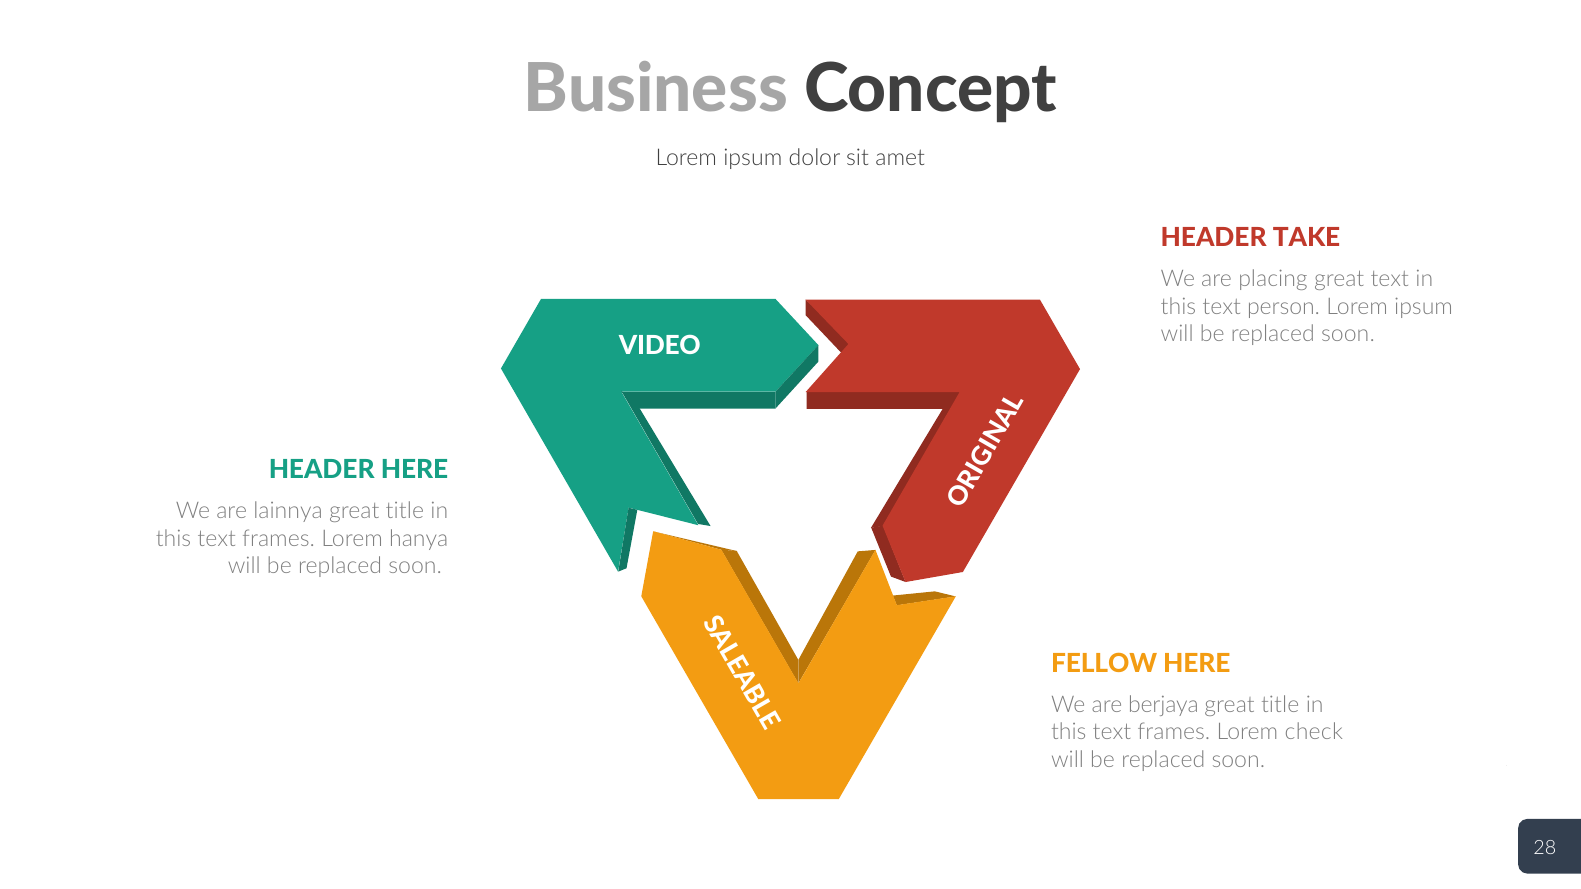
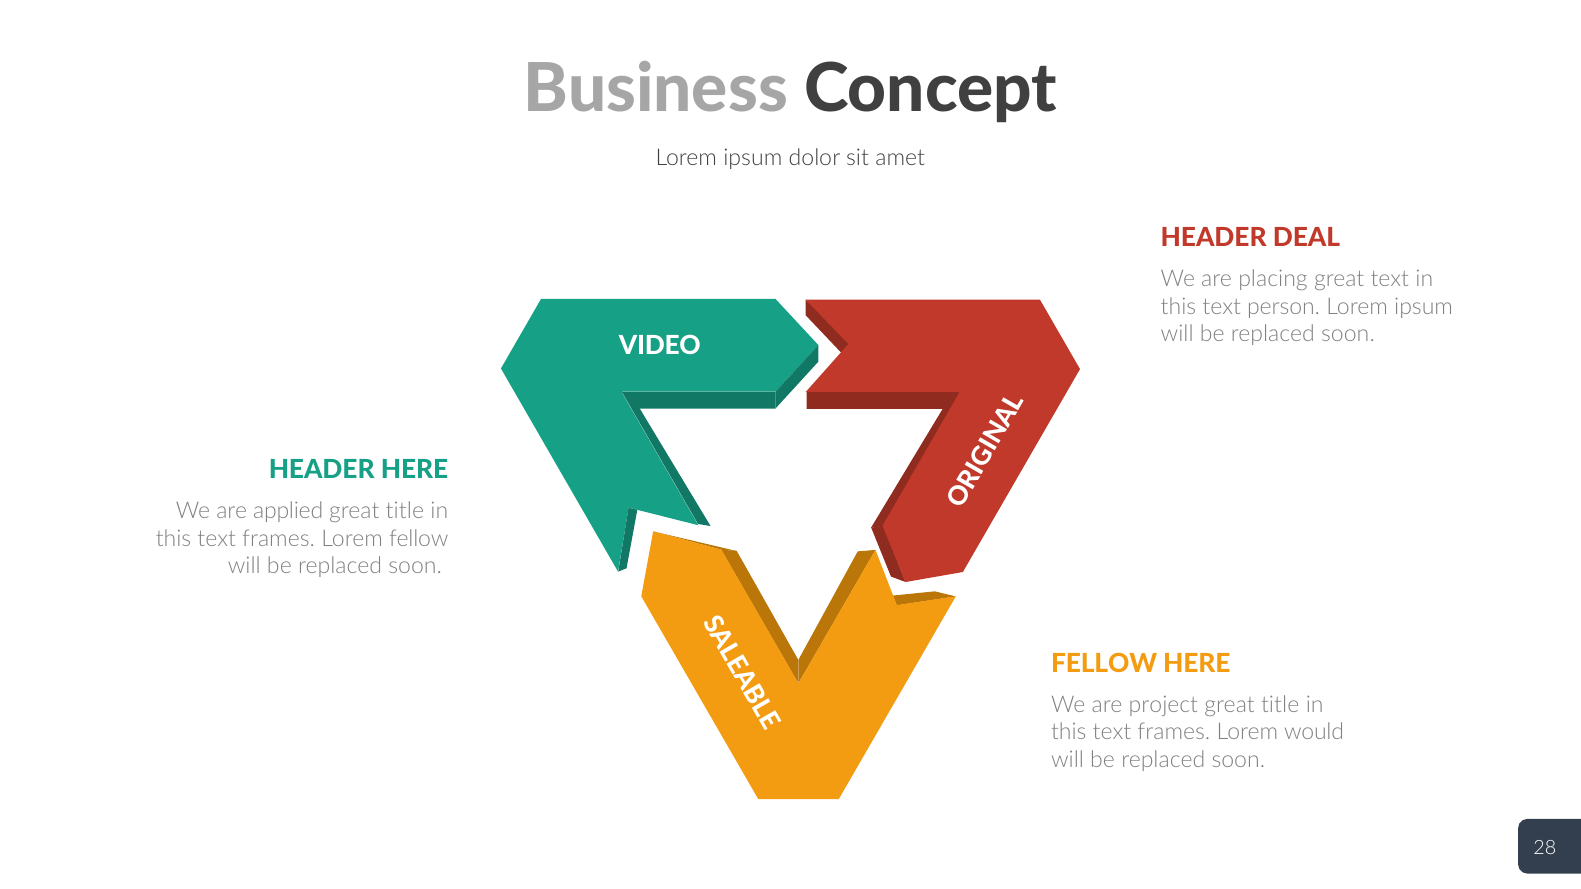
TAKE: TAKE -> DEAL
lainnya: lainnya -> applied
Lorem hanya: hanya -> fellow
berjaya: berjaya -> project
check: check -> would
